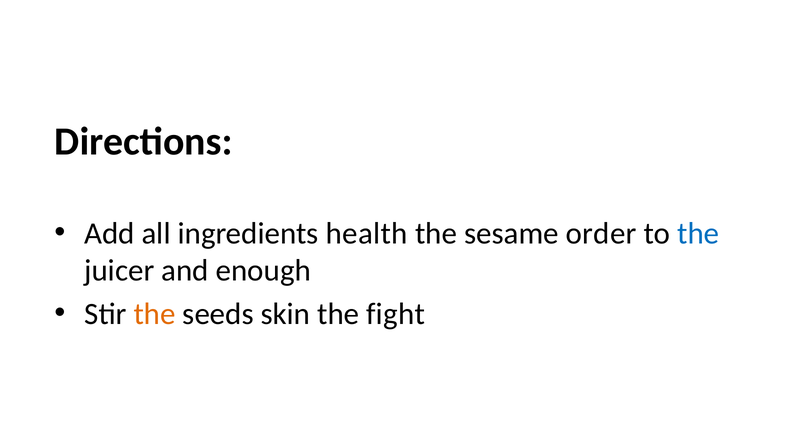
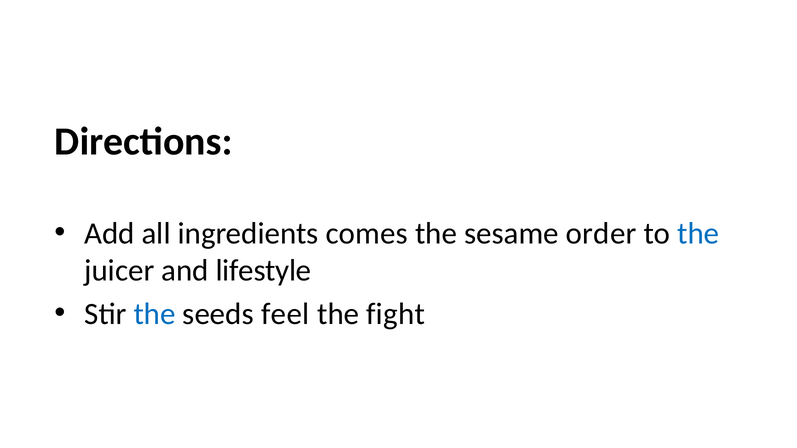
health: health -> comes
enough: enough -> lifestyle
the at (155, 314) colour: orange -> blue
skin: skin -> feel
